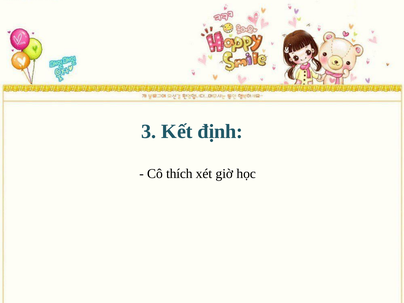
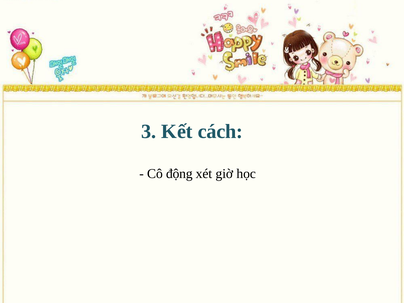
định: định -> cách
thích: thích -> động
